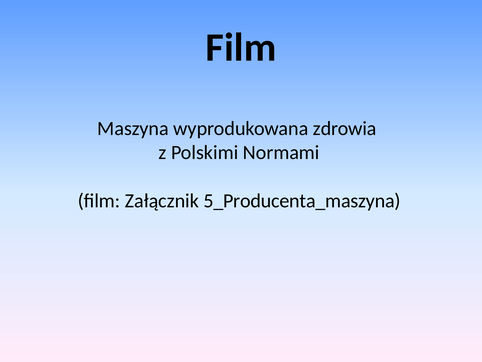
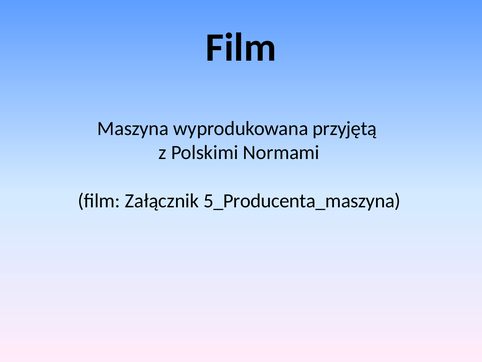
zdrowia: zdrowia -> przyjętą
